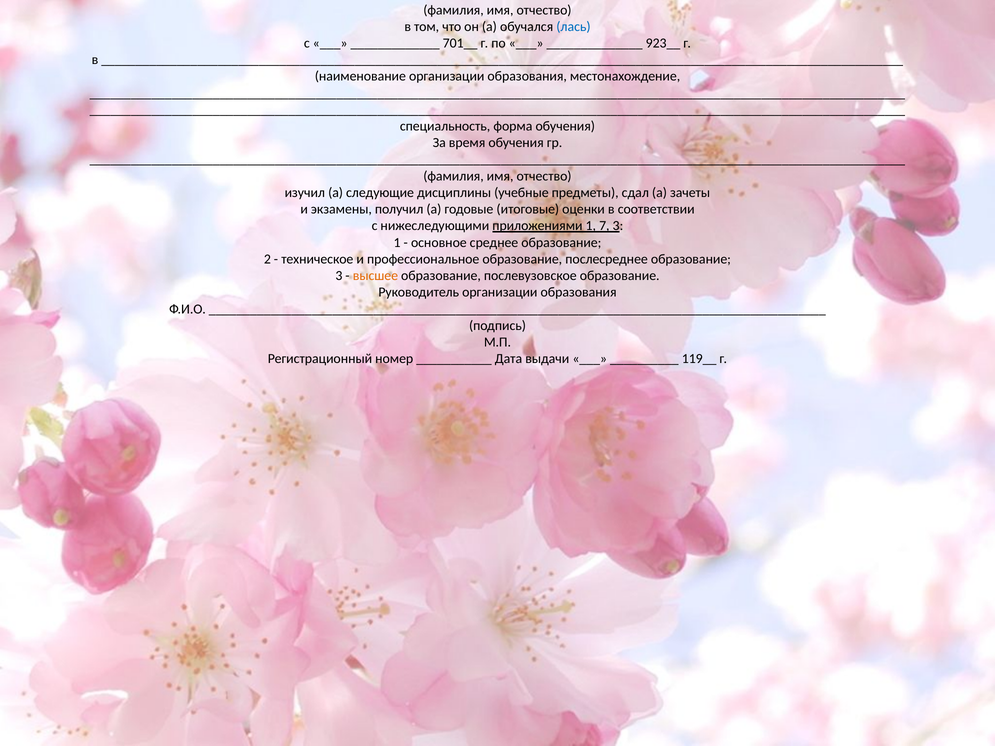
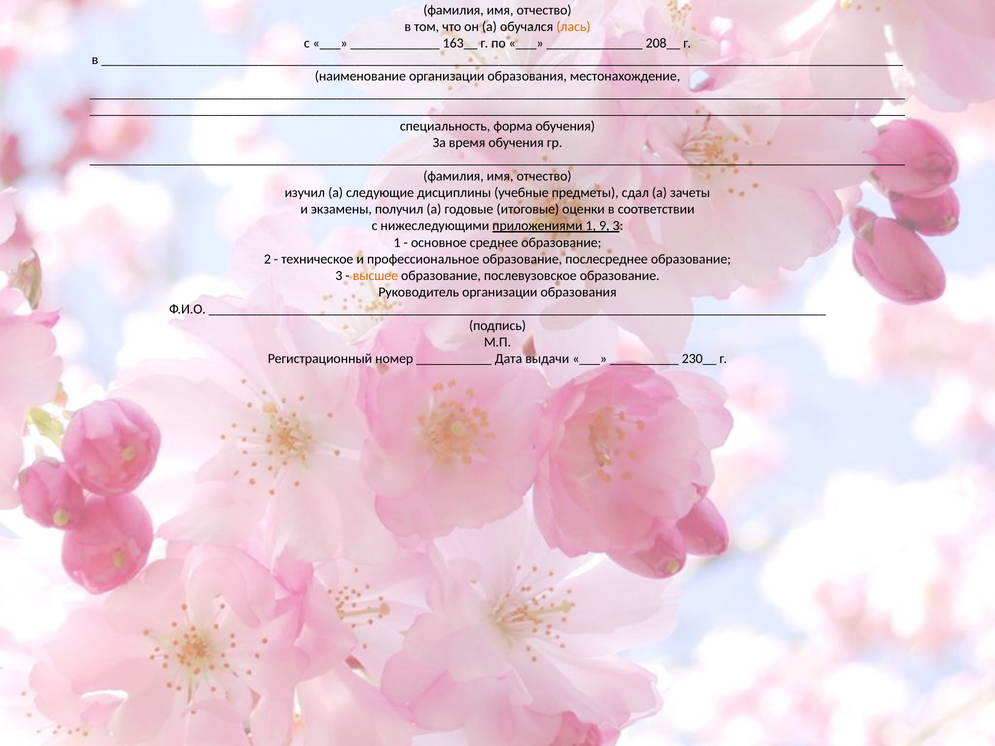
лась colour: blue -> orange
701__: 701__ -> 163__
923__: 923__ -> 208__
7: 7 -> 9
119__: 119__ -> 230__
